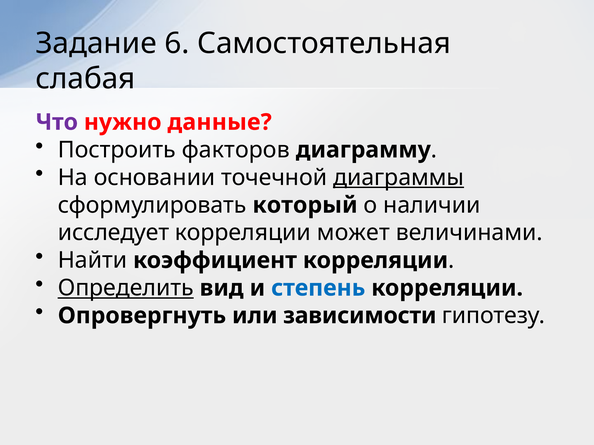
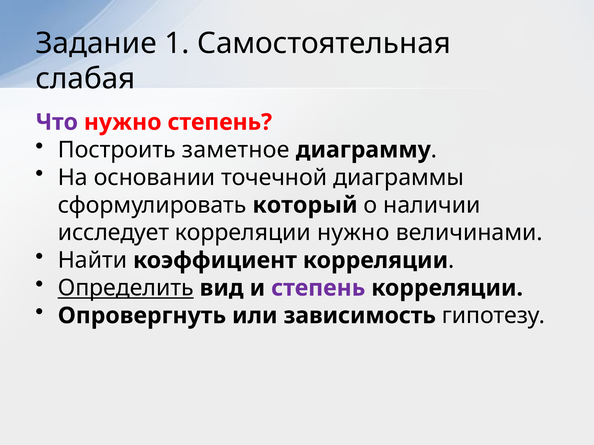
6: 6 -> 1
нужно данные: данные -> степень
факторов: факторов -> заметное
диаграммы underline: present -> none
корреляции может: может -> нужно
степень at (318, 288) colour: blue -> purple
зависимости: зависимости -> зависимость
